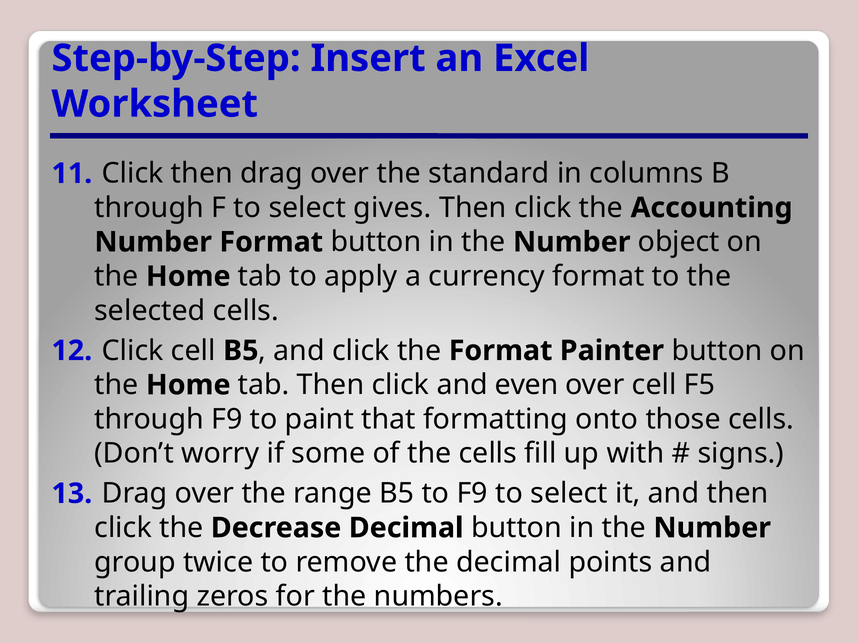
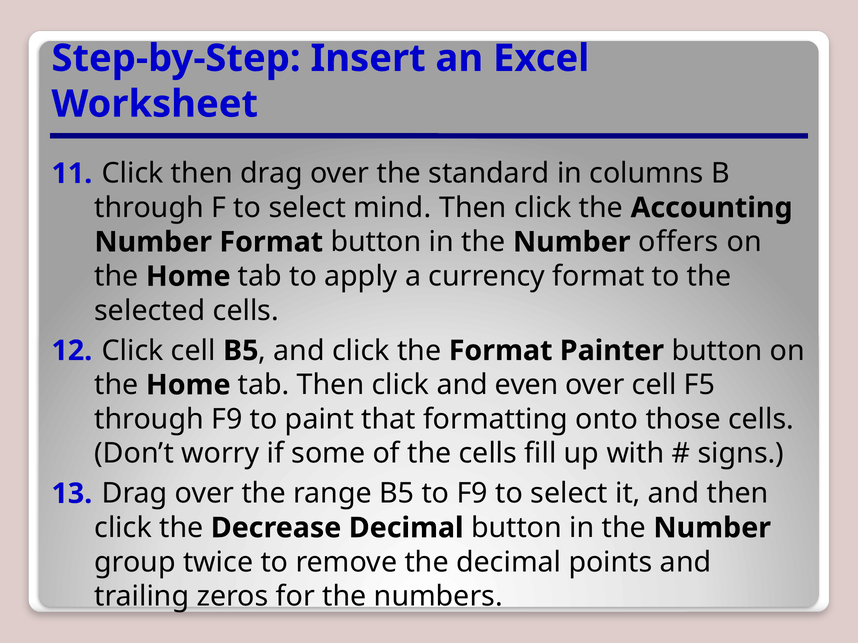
gives: gives -> mind
object: object -> offers
